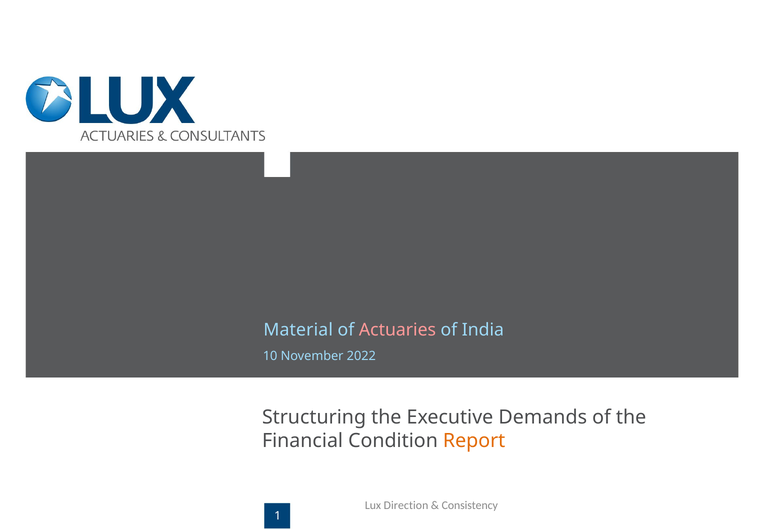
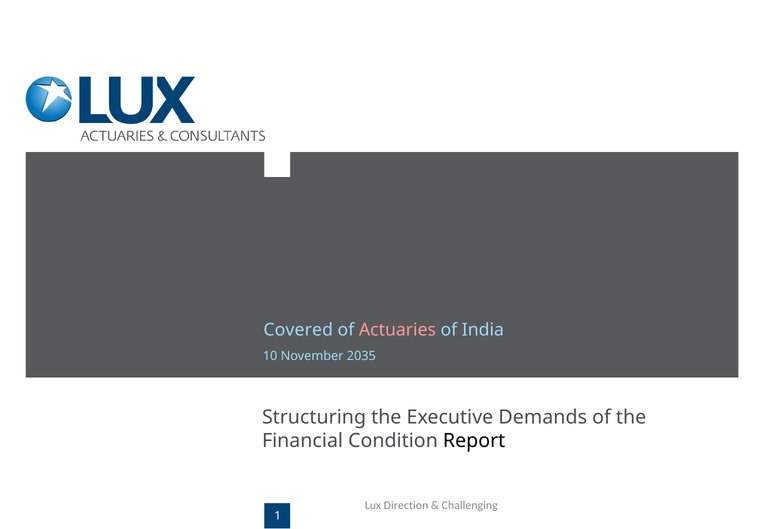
Material: Material -> Covered
2022: 2022 -> 2035
Report colour: orange -> black
Consistency: Consistency -> Challenging
